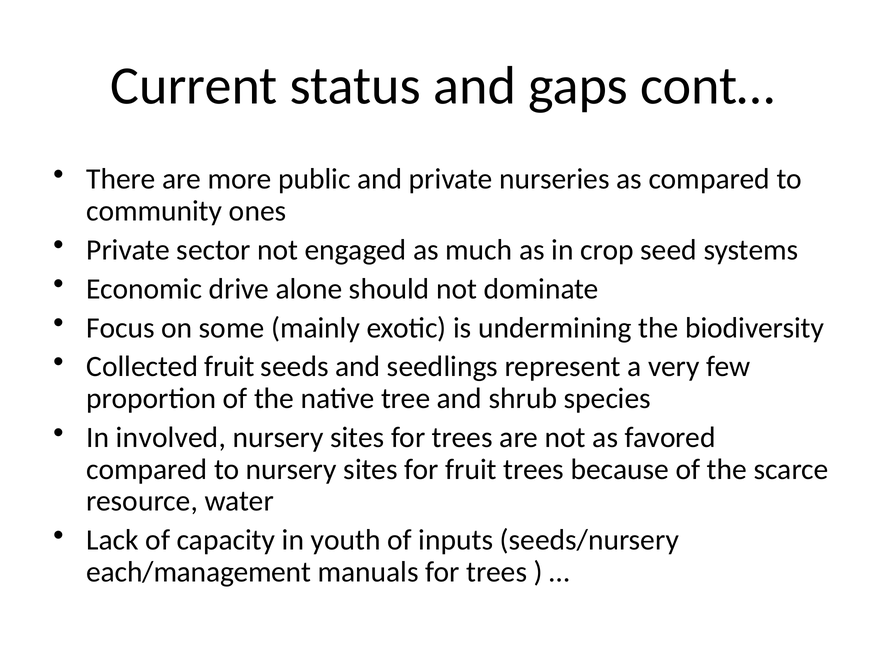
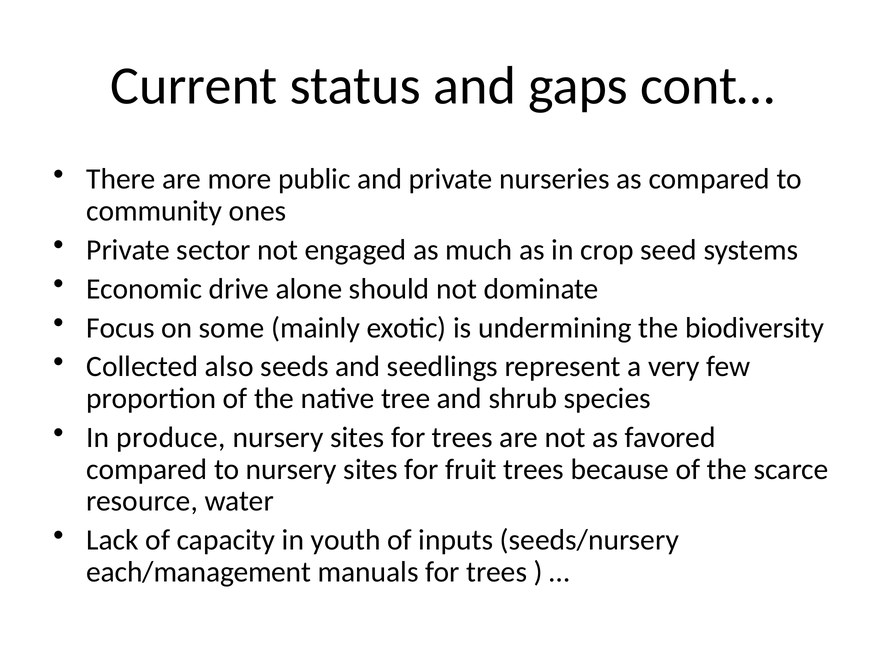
Collected fruit: fruit -> also
involved: involved -> produce
